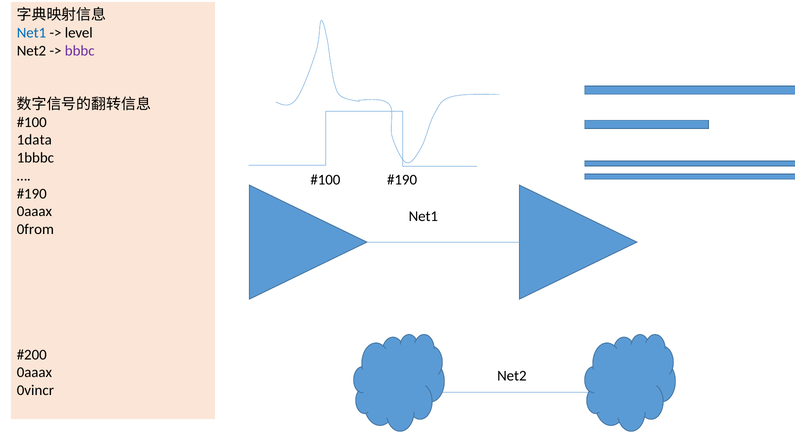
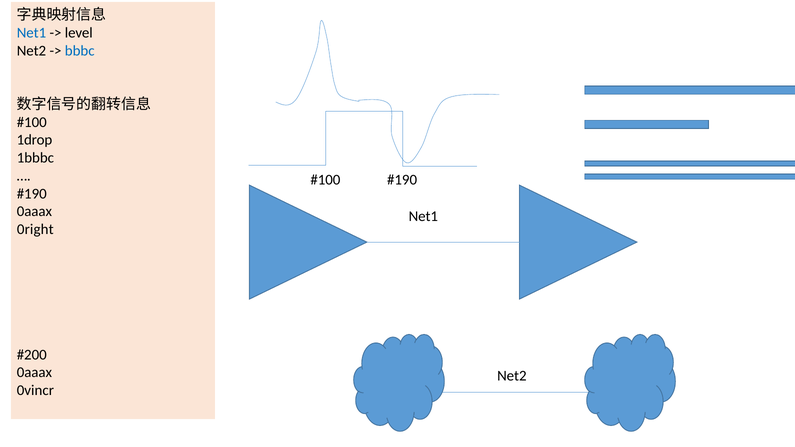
bbbc colour: purple -> blue
1data: 1data -> 1drop
0from: 0from -> 0right
